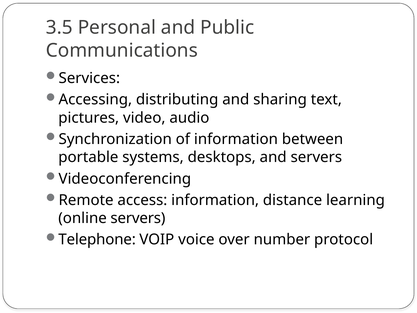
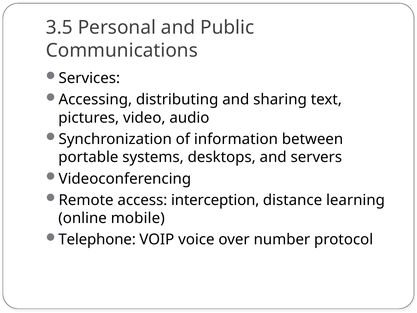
access information: information -> interception
online servers: servers -> mobile
